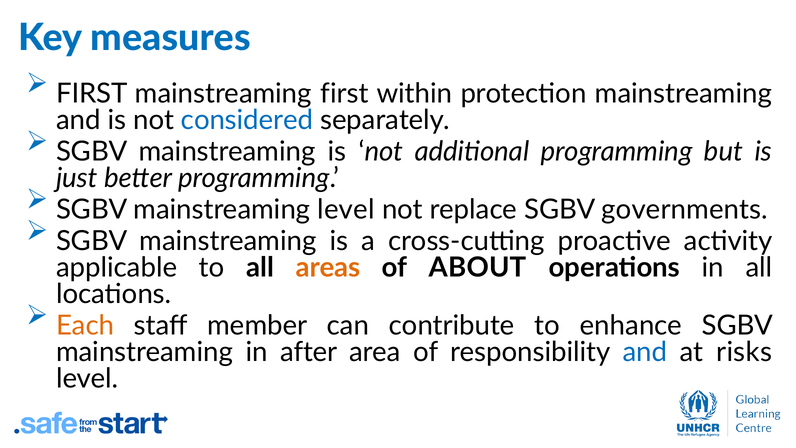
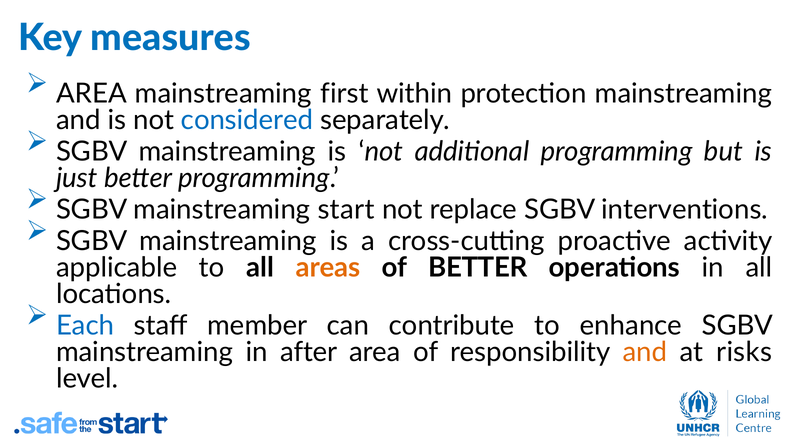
FIRST at (92, 93): FIRST -> AREA
mainstreaming level: level -> start
governments: governments -> interventions
of ABOUT: ABOUT -> BETTER
Each colour: orange -> blue
and at (645, 352) colour: blue -> orange
